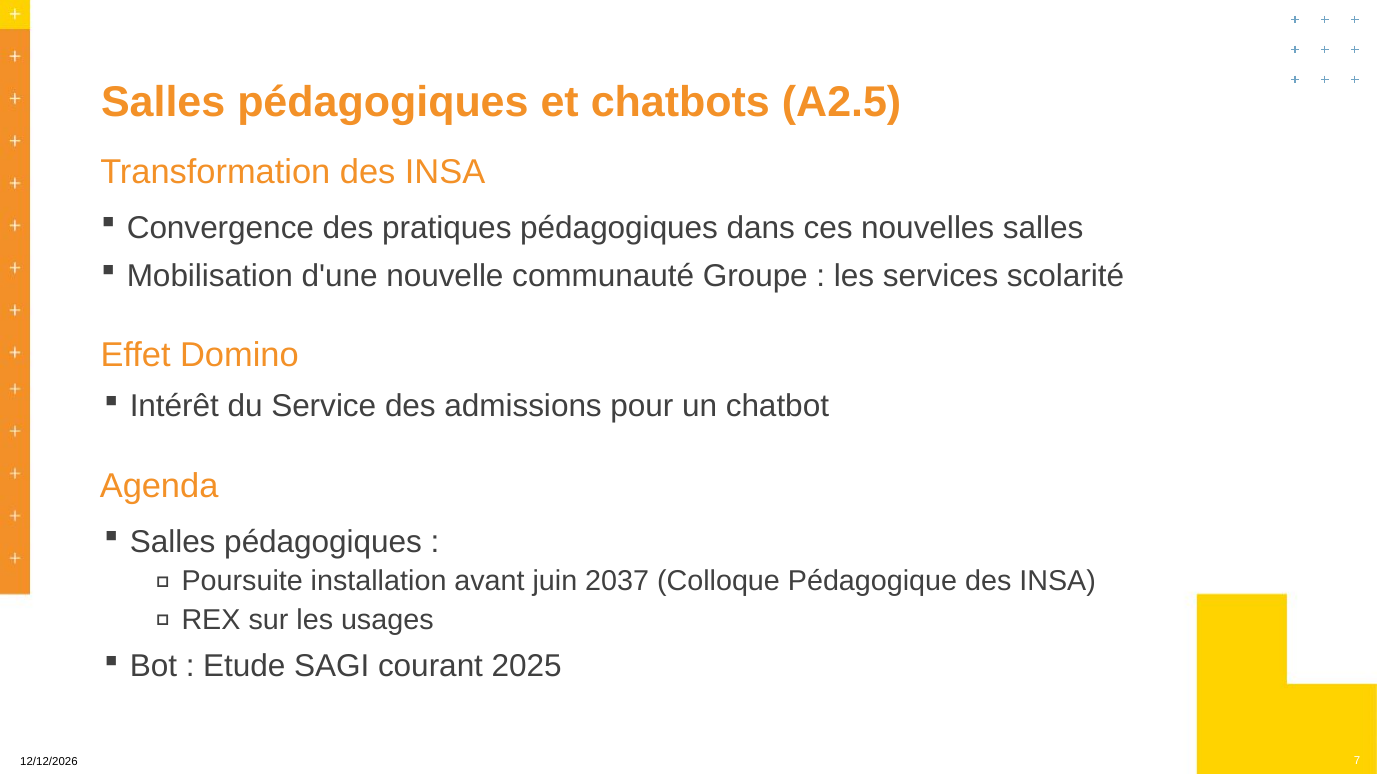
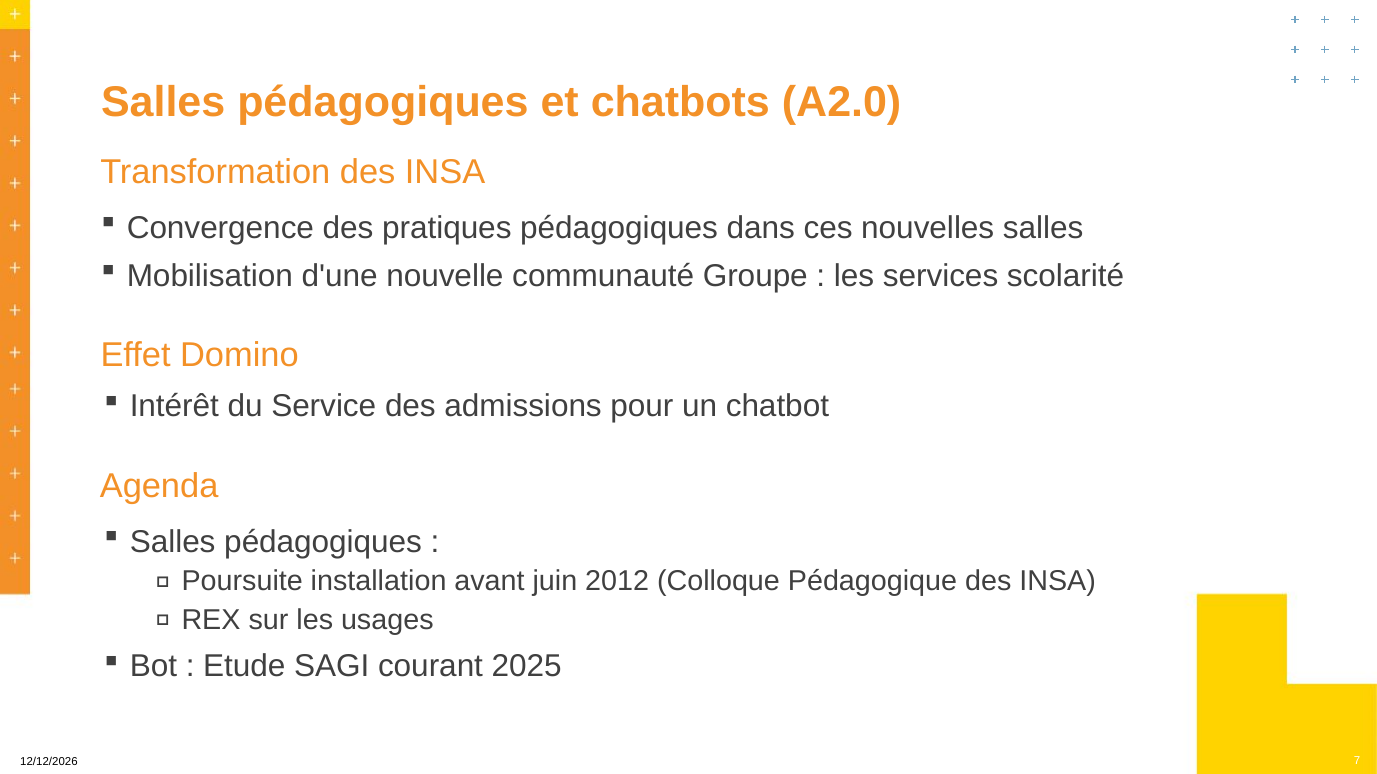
A2.5: A2.5 -> A2.0
2037: 2037 -> 2012
